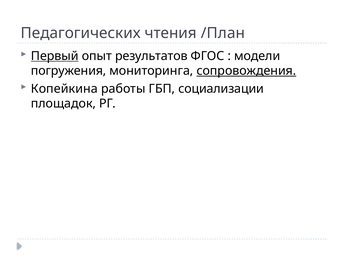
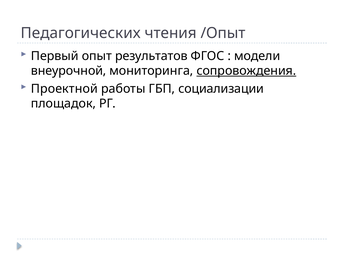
/План: /План -> /Опыт
Первый underline: present -> none
погружения: погружения -> внеурочной
Копейкина: Копейкина -> Проектной
